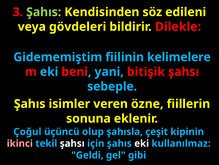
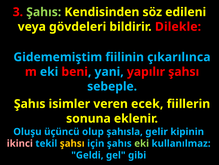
kelimelere: kelimelere -> çıkarılınca
bitişik: bitişik -> yapılır
özne: özne -> ecek
Çoğul: Çoğul -> Oluşu
çeşit: çeşit -> gelir
şahsı at (72, 143) colour: white -> yellow
eki at (142, 143) colour: white -> light green
